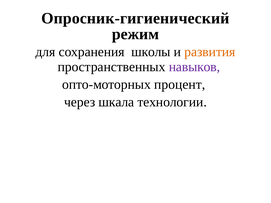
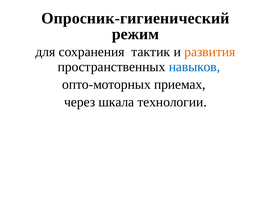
школы: школы -> тактик
навыков colour: purple -> blue
процент: процент -> приемах
